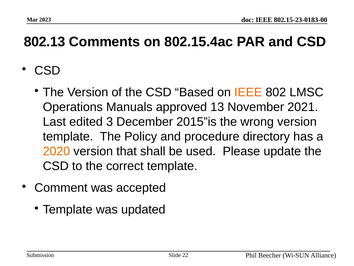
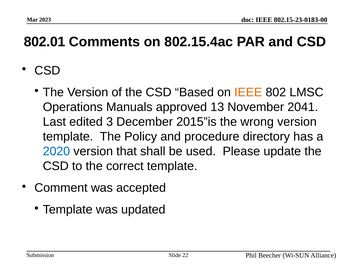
802.13: 802.13 -> 802.01
2021: 2021 -> 2041
2020 colour: orange -> blue
